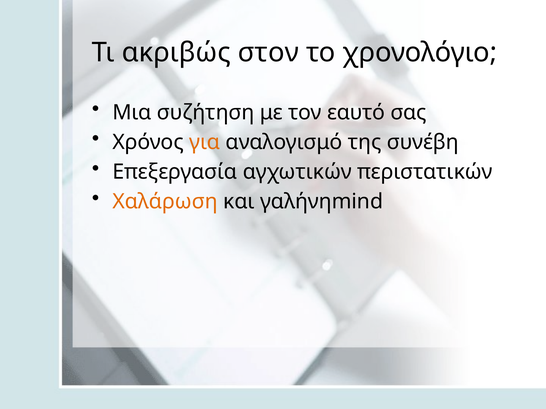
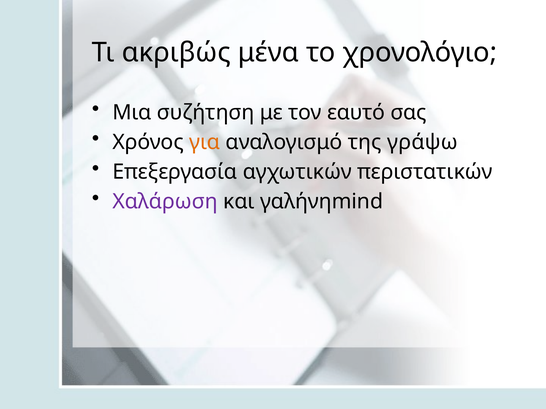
στον: στον -> μένα
συνέβη: συνέβη -> γράψω
Χαλάρωση colour: orange -> purple
